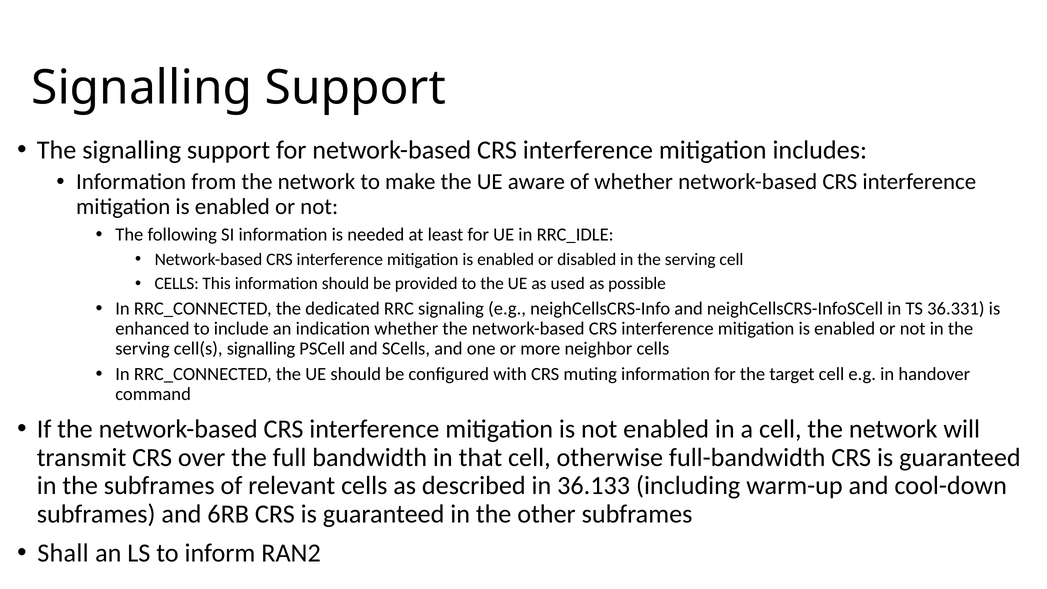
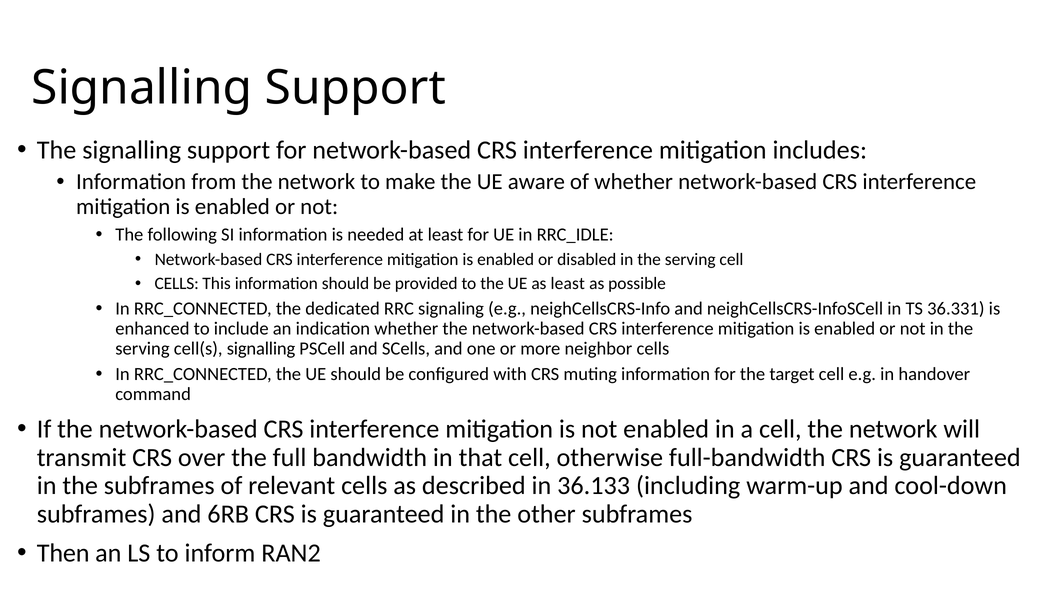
as used: used -> least
Shall: Shall -> Then
